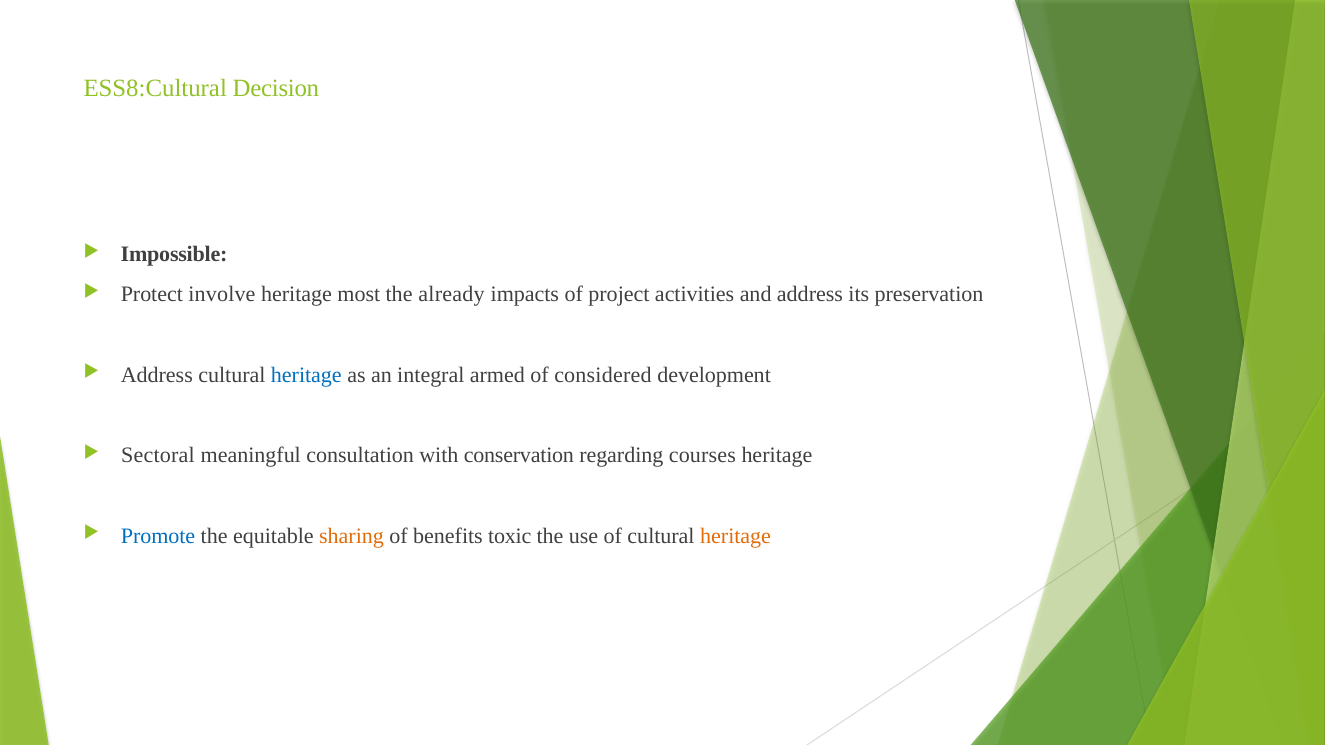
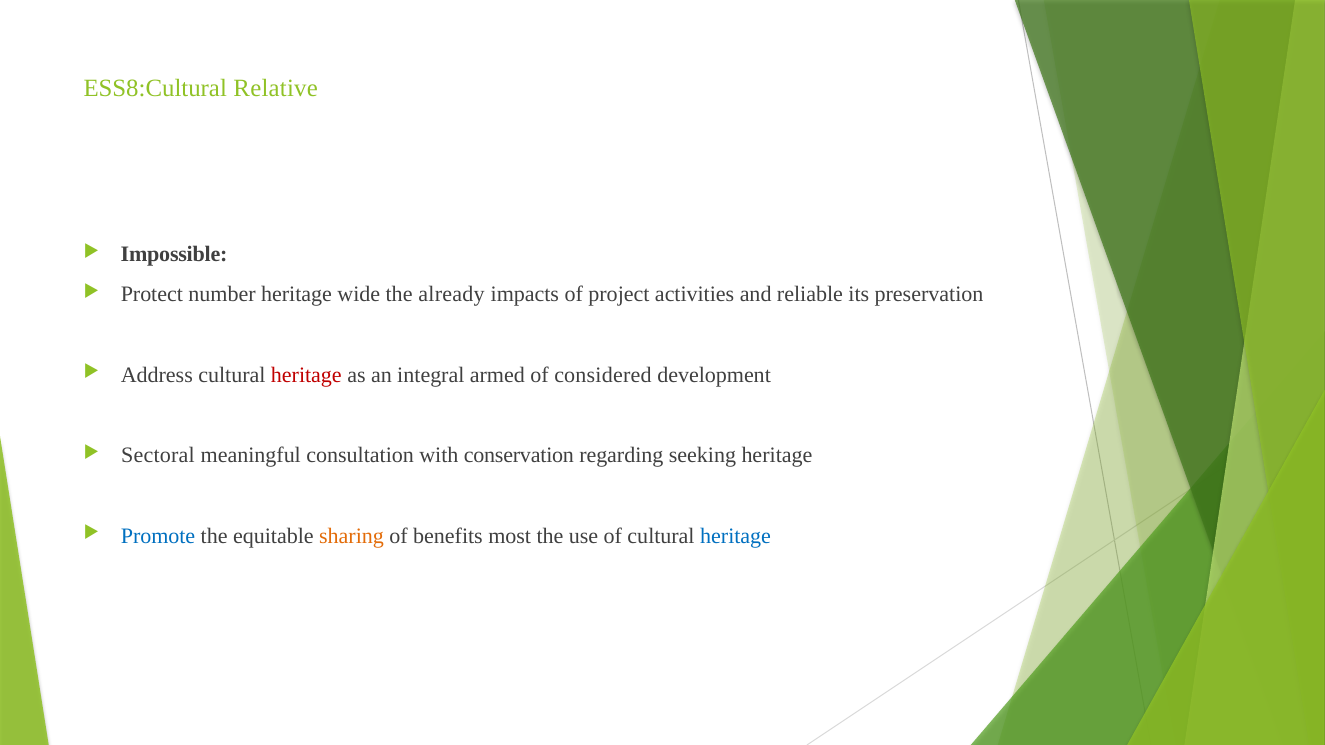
Decision: Decision -> Relative
involve: involve -> number
most: most -> wide
and address: address -> reliable
heritage at (306, 375) colour: blue -> red
courses: courses -> seeking
toxic: toxic -> most
heritage at (736, 536) colour: orange -> blue
